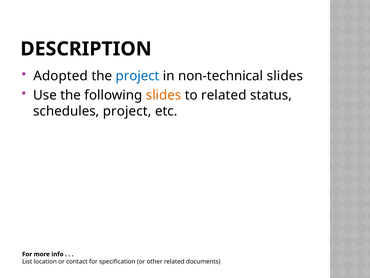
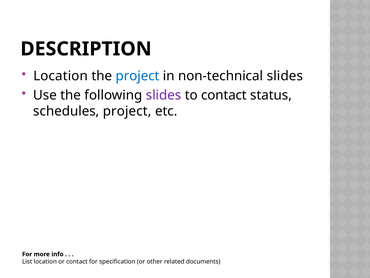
Adopted at (61, 76): Adopted -> Location
slides at (164, 95) colour: orange -> purple
to related: related -> contact
